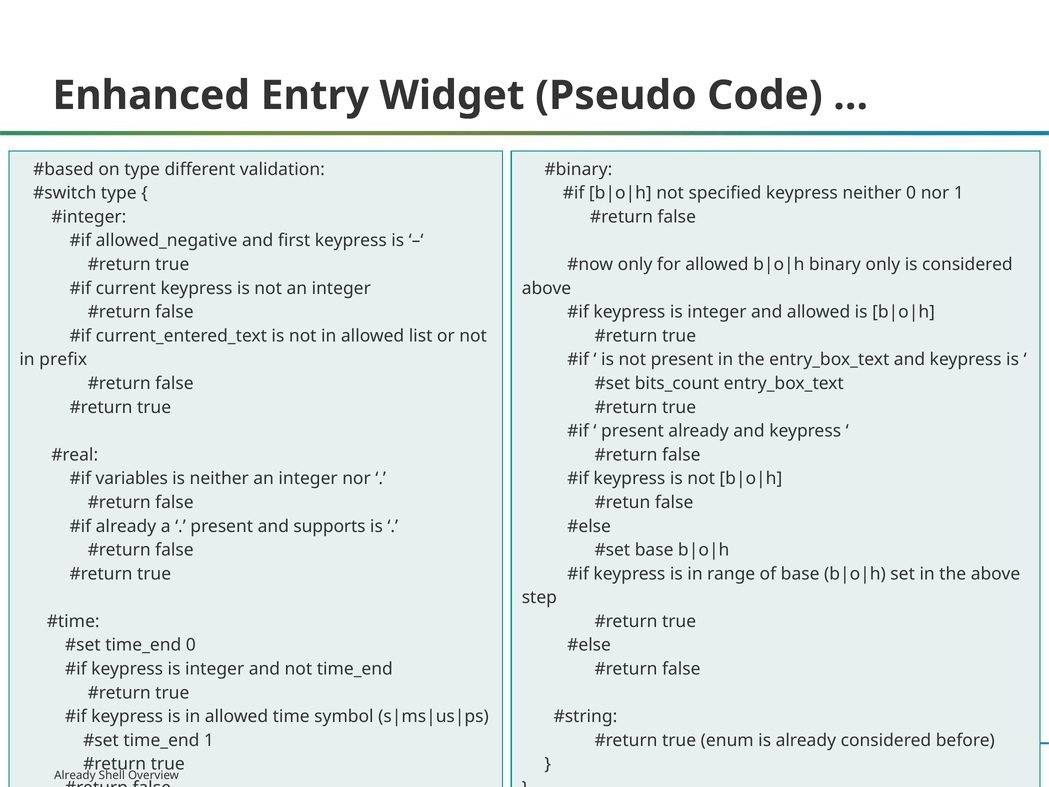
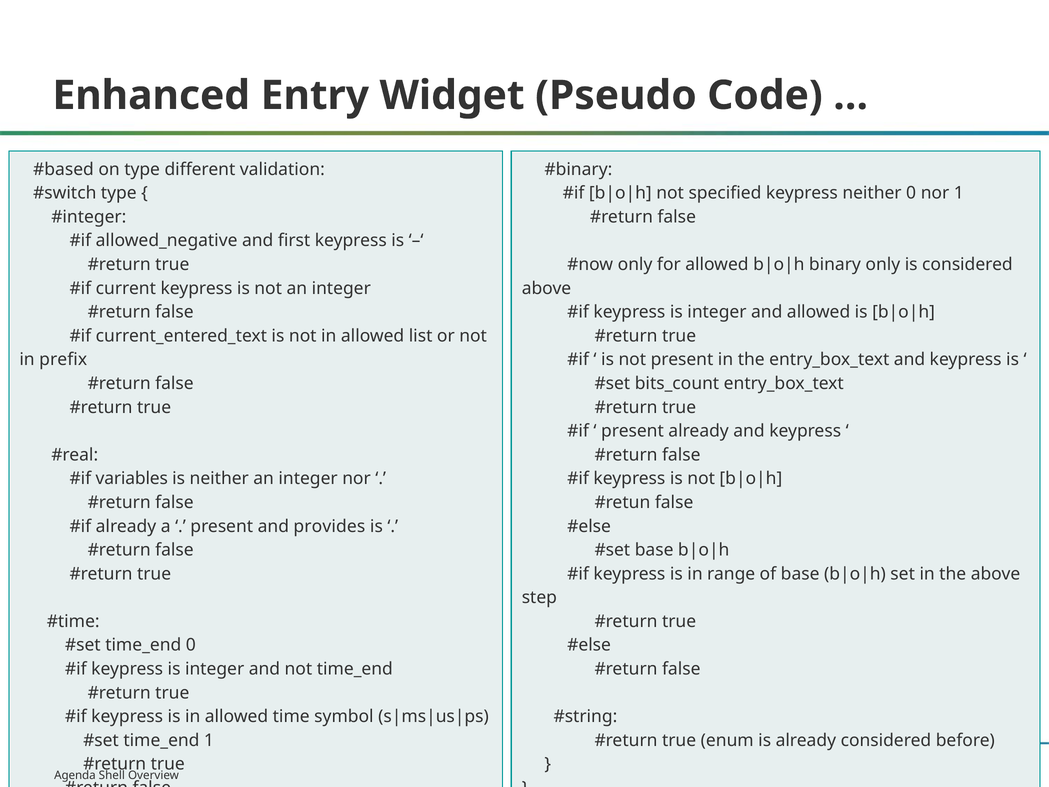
supports: supports -> provides
Already at (75, 775): Already -> Agenda
